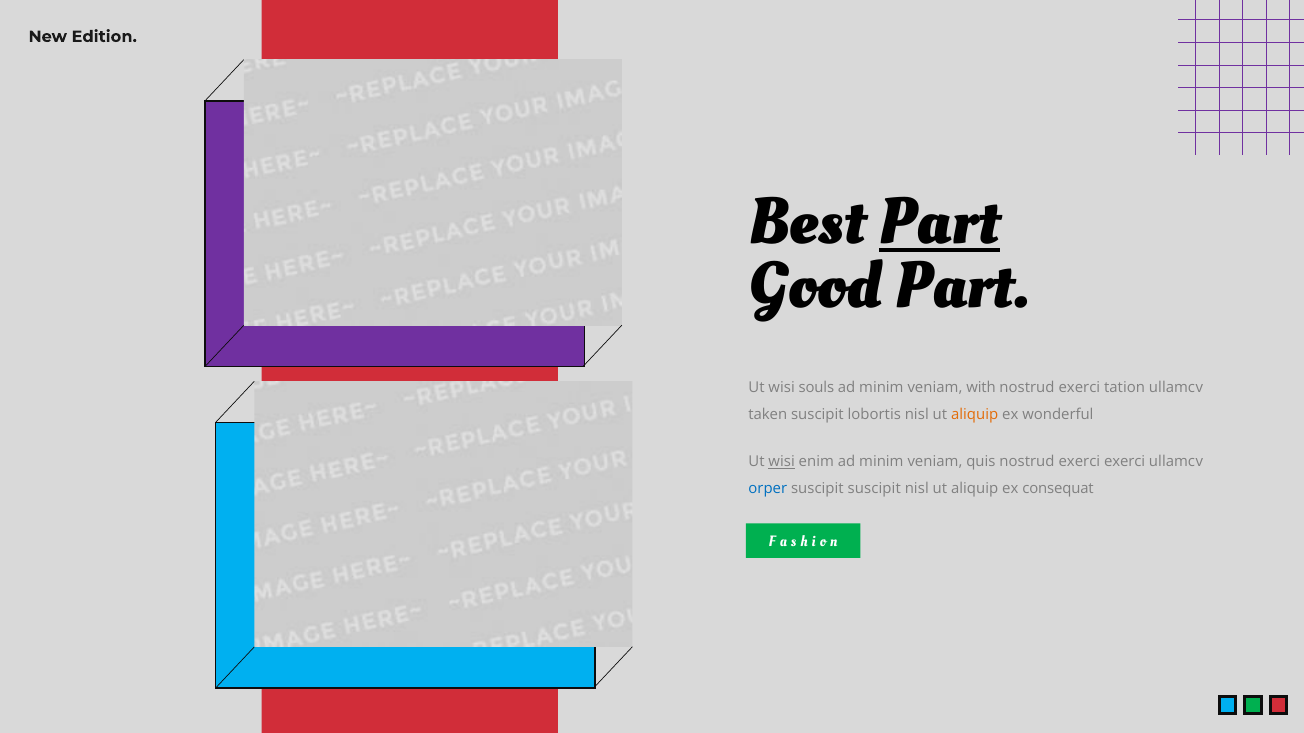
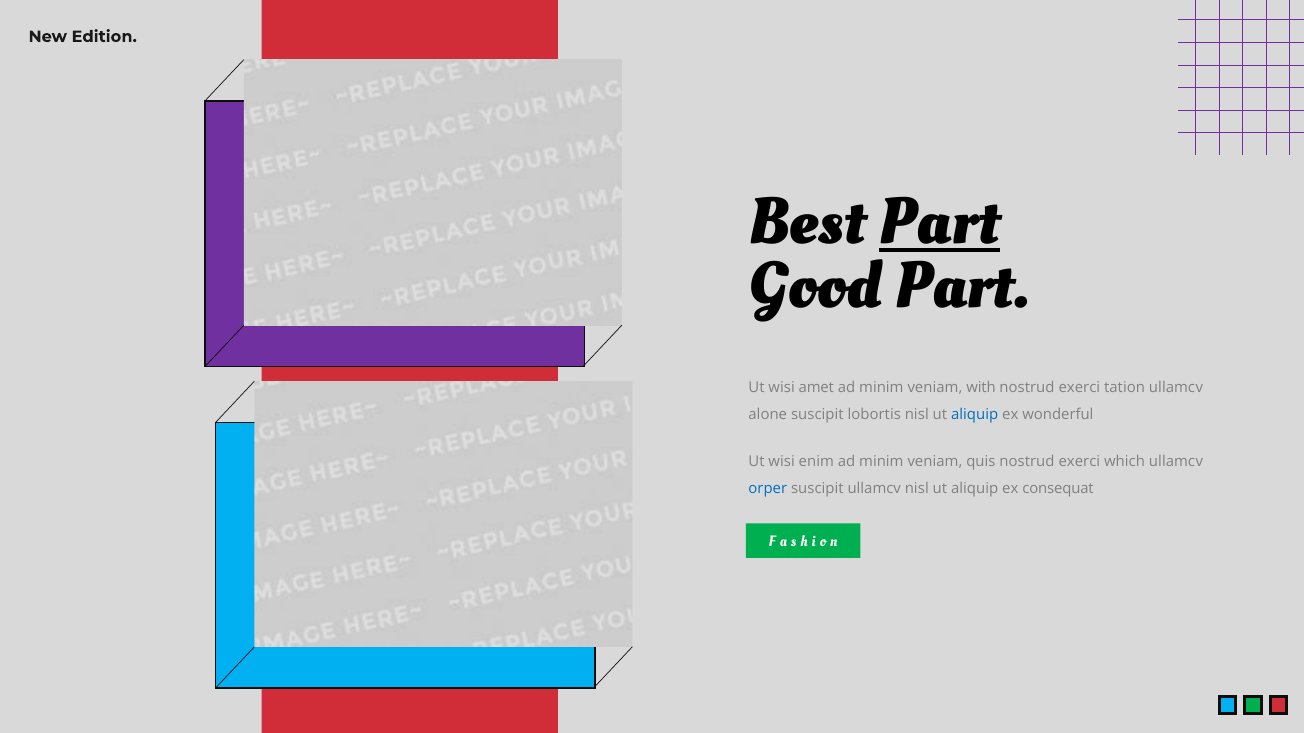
souls: souls -> amet
taken: taken -> alone
aliquip at (975, 414) colour: orange -> blue
wisi at (782, 462) underline: present -> none
exerci exerci: exerci -> which
suscipit suscipit: suscipit -> ullamcv
